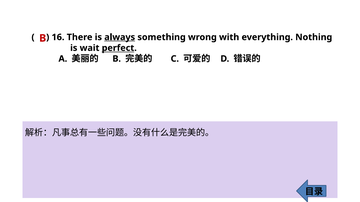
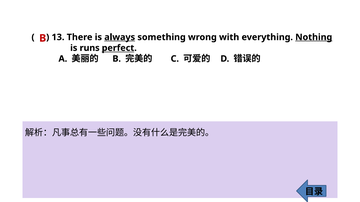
16: 16 -> 13
Nothing underline: none -> present
wait: wait -> runs
